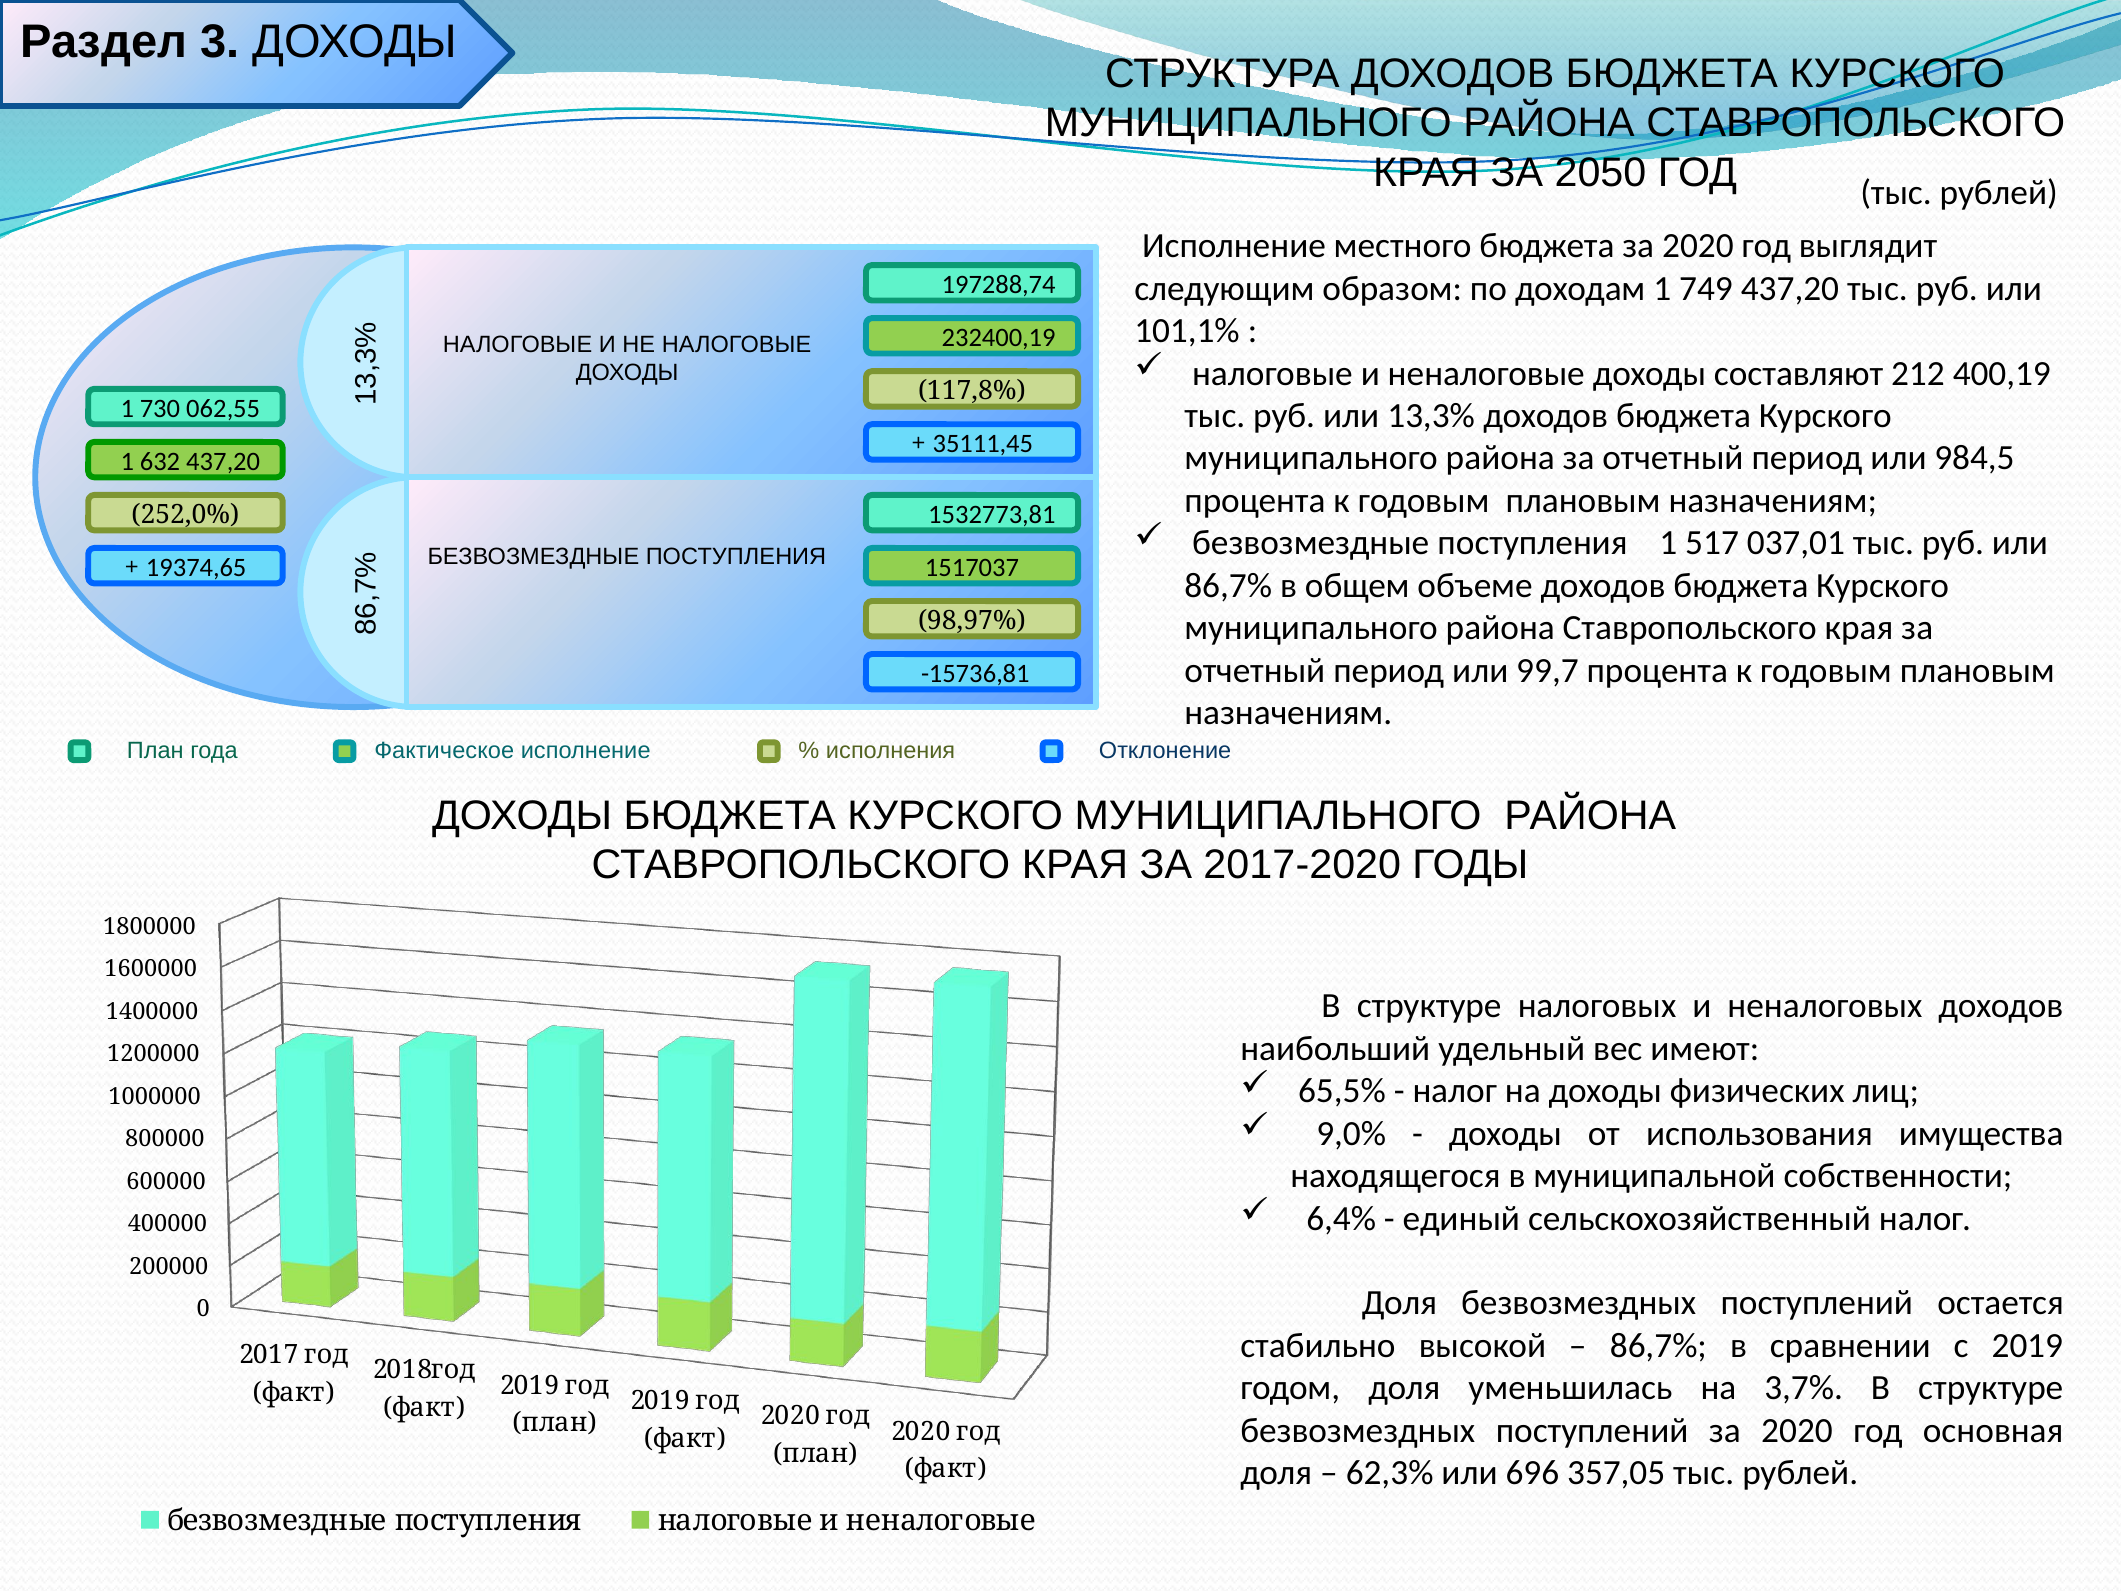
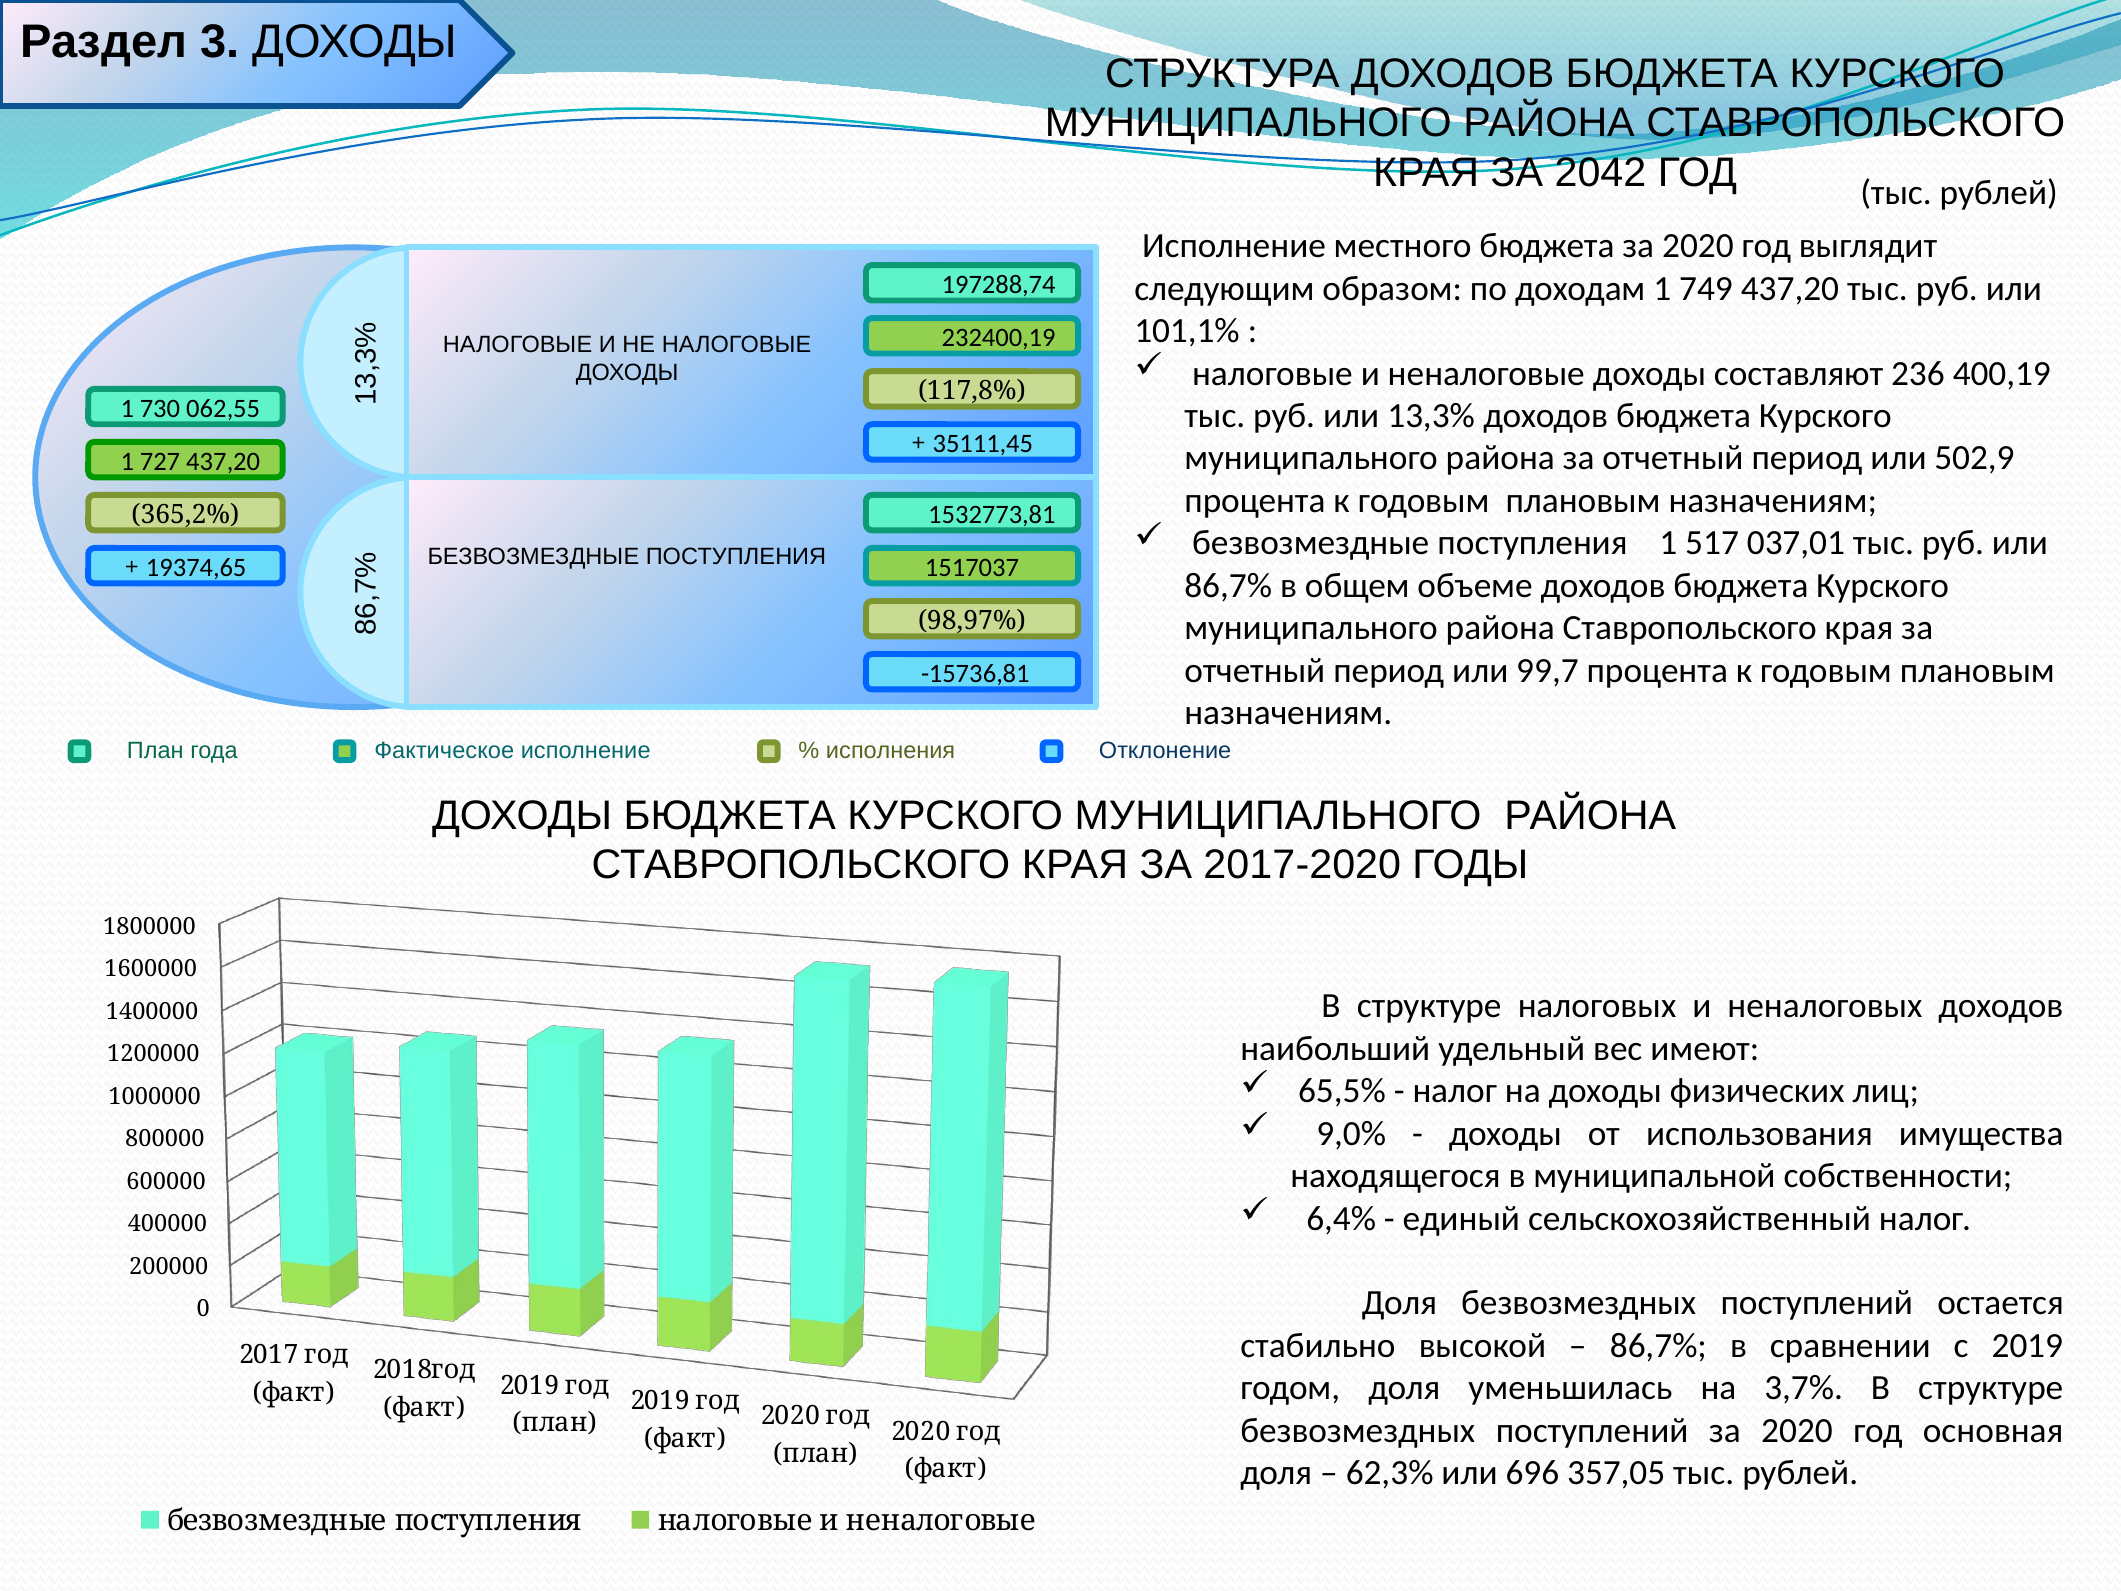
2050: 2050 -> 2042
212: 212 -> 236
984,5: 984,5 -> 502,9
632: 632 -> 727
252,0%: 252,0% -> 365,2%
